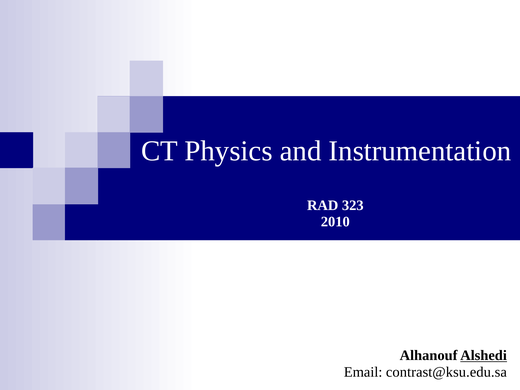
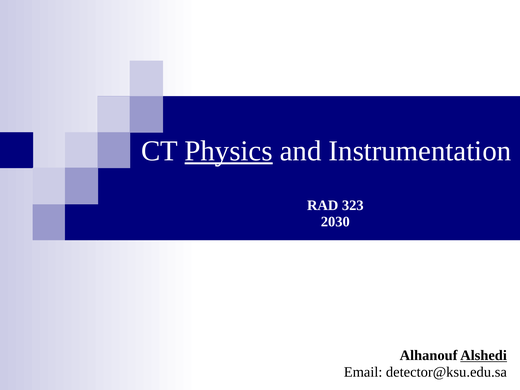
Physics underline: none -> present
2010: 2010 -> 2030
contrast@ksu.edu.sa: contrast@ksu.edu.sa -> detector@ksu.edu.sa
